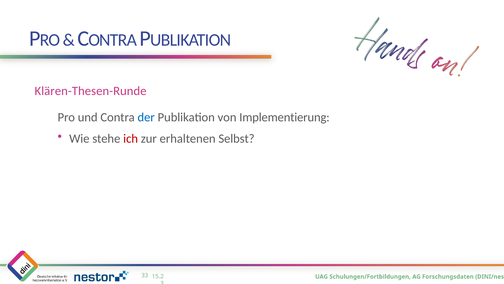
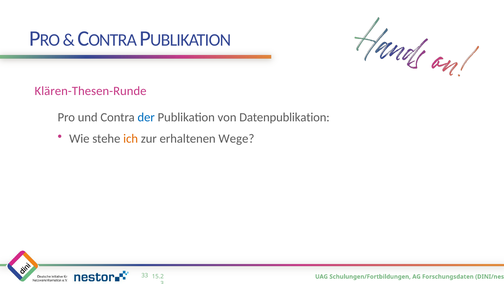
Implementierung: Implementierung -> Datenpublikation
ich colour: red -> orange
Selbst: Selbst -> Wege
